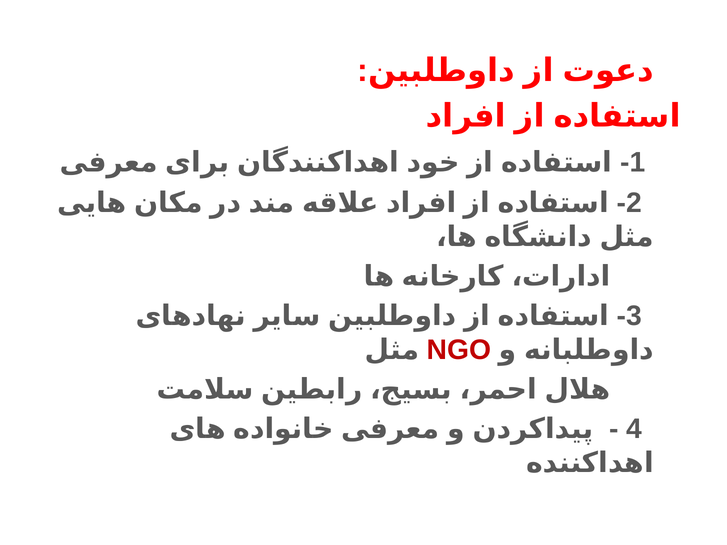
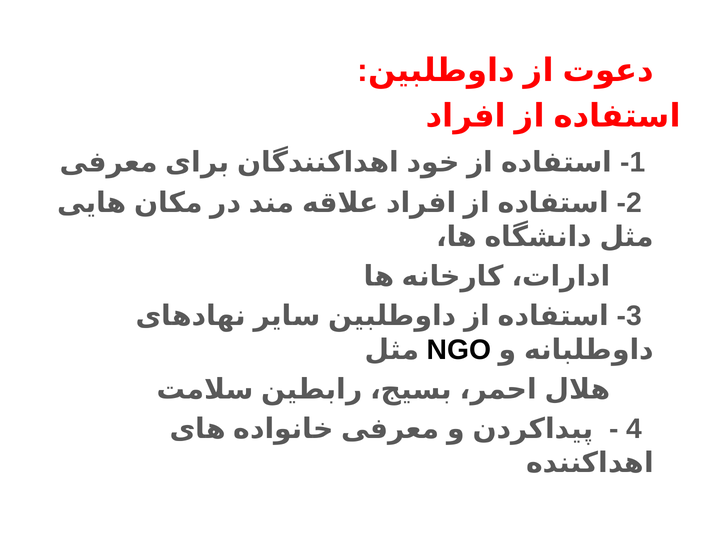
NGO colour: red -> black
